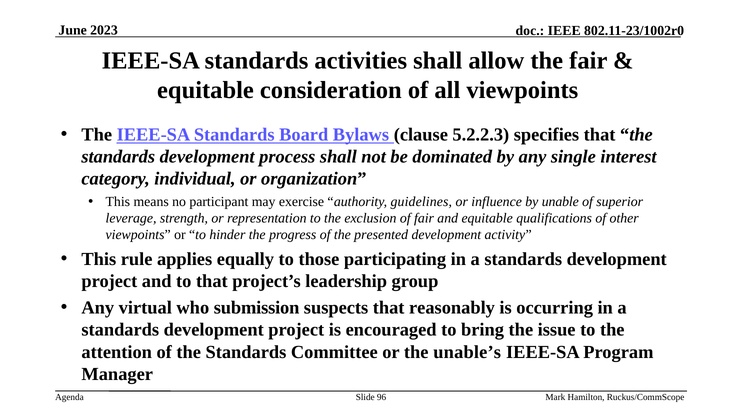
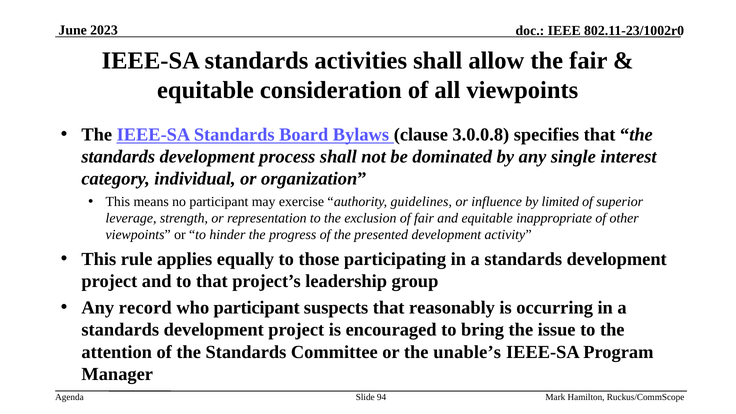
5.2.2.3: 5.2.2.3 -> 3.0.0.8
unable: unable -> limited
qualifications: qualifications -> inappropriate
virtual: virtual -> record
who submission: submission -> participant
96: 96 -> 94
